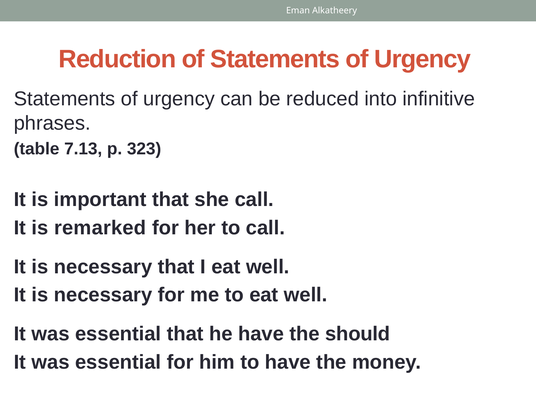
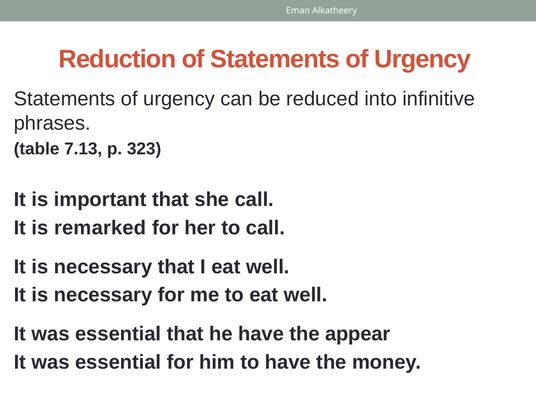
should: should -> appear
